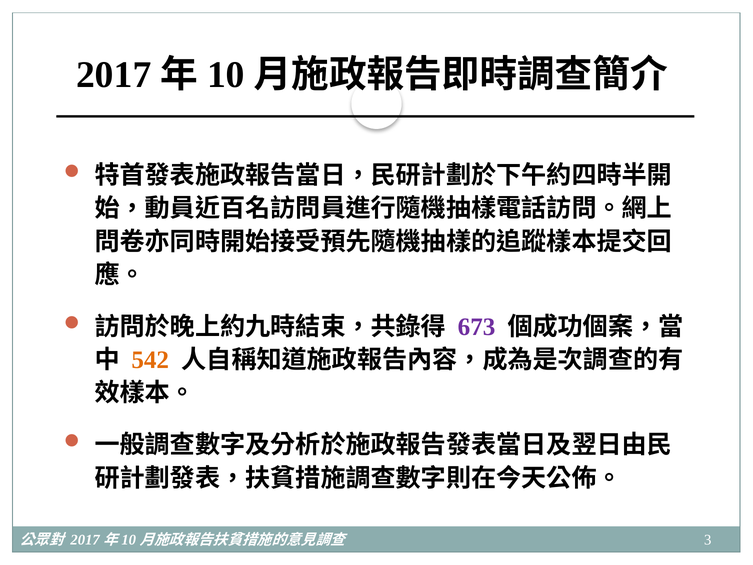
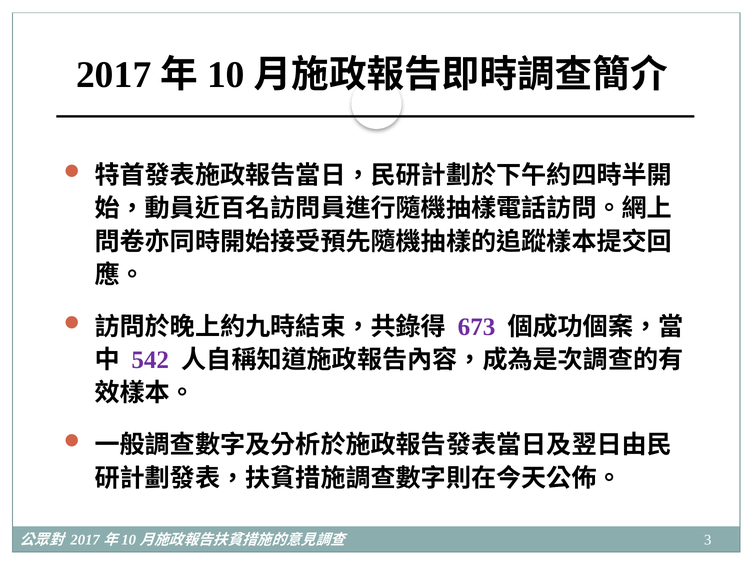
542 colour: orange -> purple
